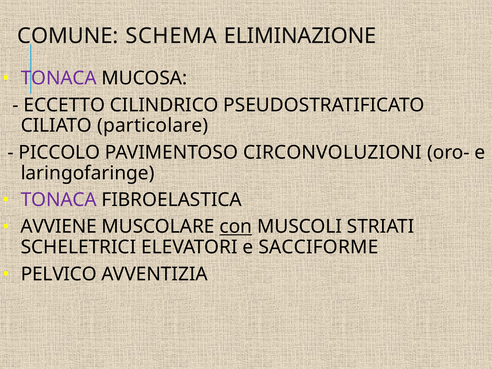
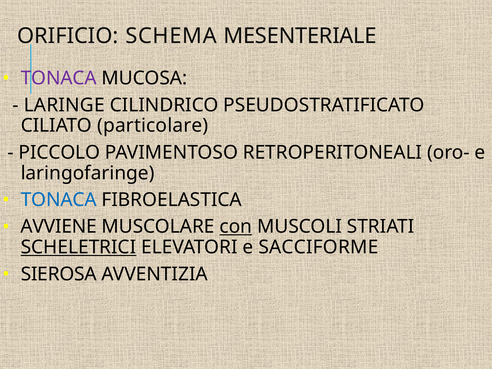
COMUNE: COMUNE -> ORIFICIO
ELIMINAZIONE: ELIMINAZIONE -> MESENTERIALE
ECCETTO: ECCETTO -> LARINGE
CIRCONVOLUZIONI: CIRCONVOLUZIONI -> RETROPERITONEALI
TONACA at (59, 200) colour: purple -> blue
SCHELETRICI underline: none -> present
PELVICO: PELVICO -> SIEROSA
